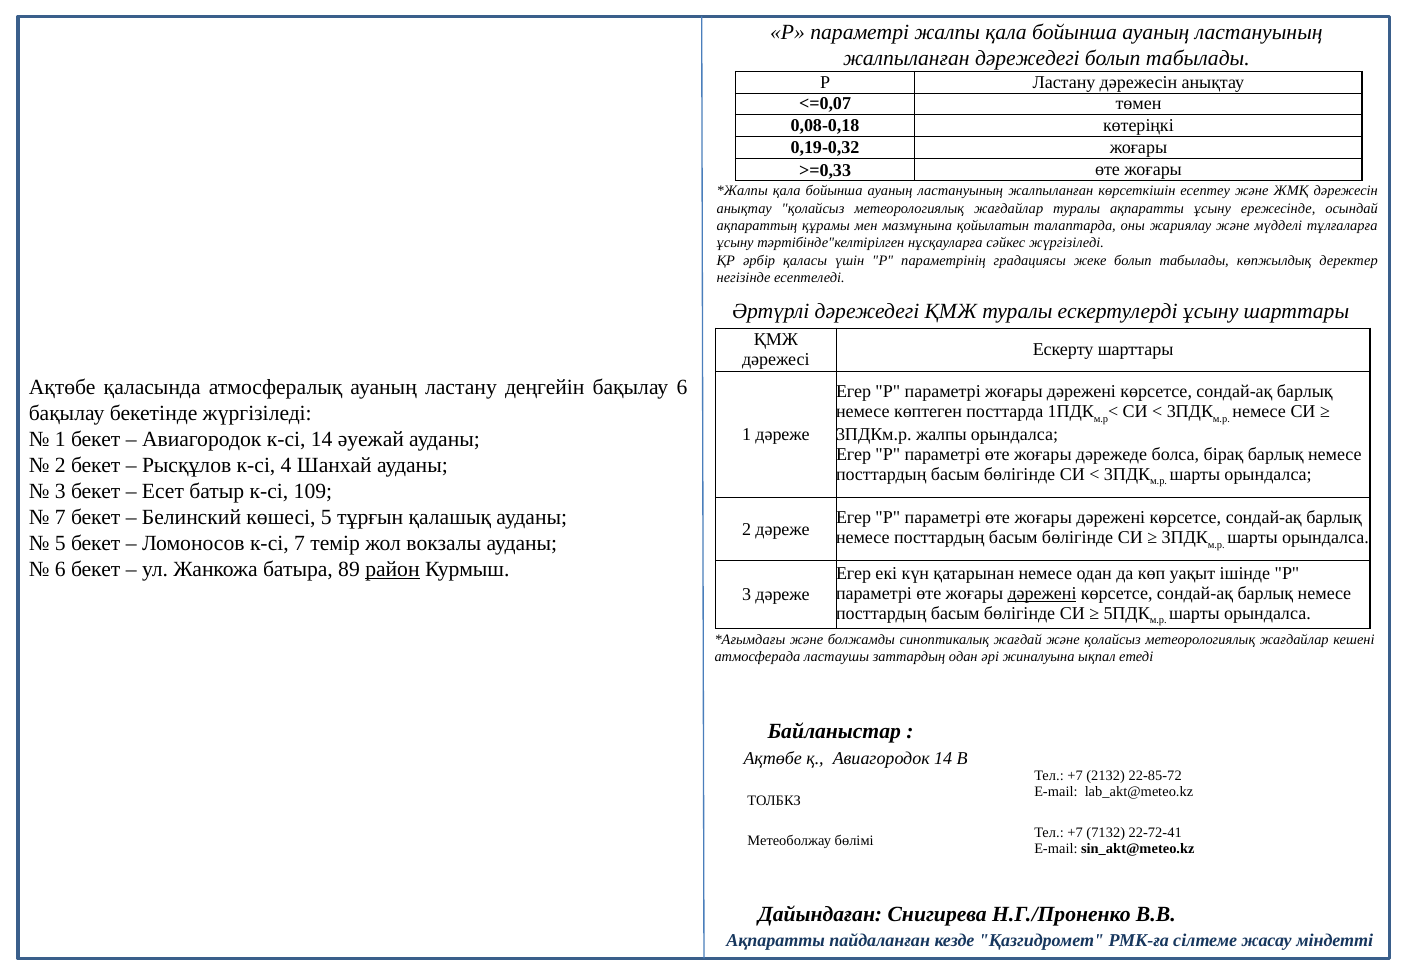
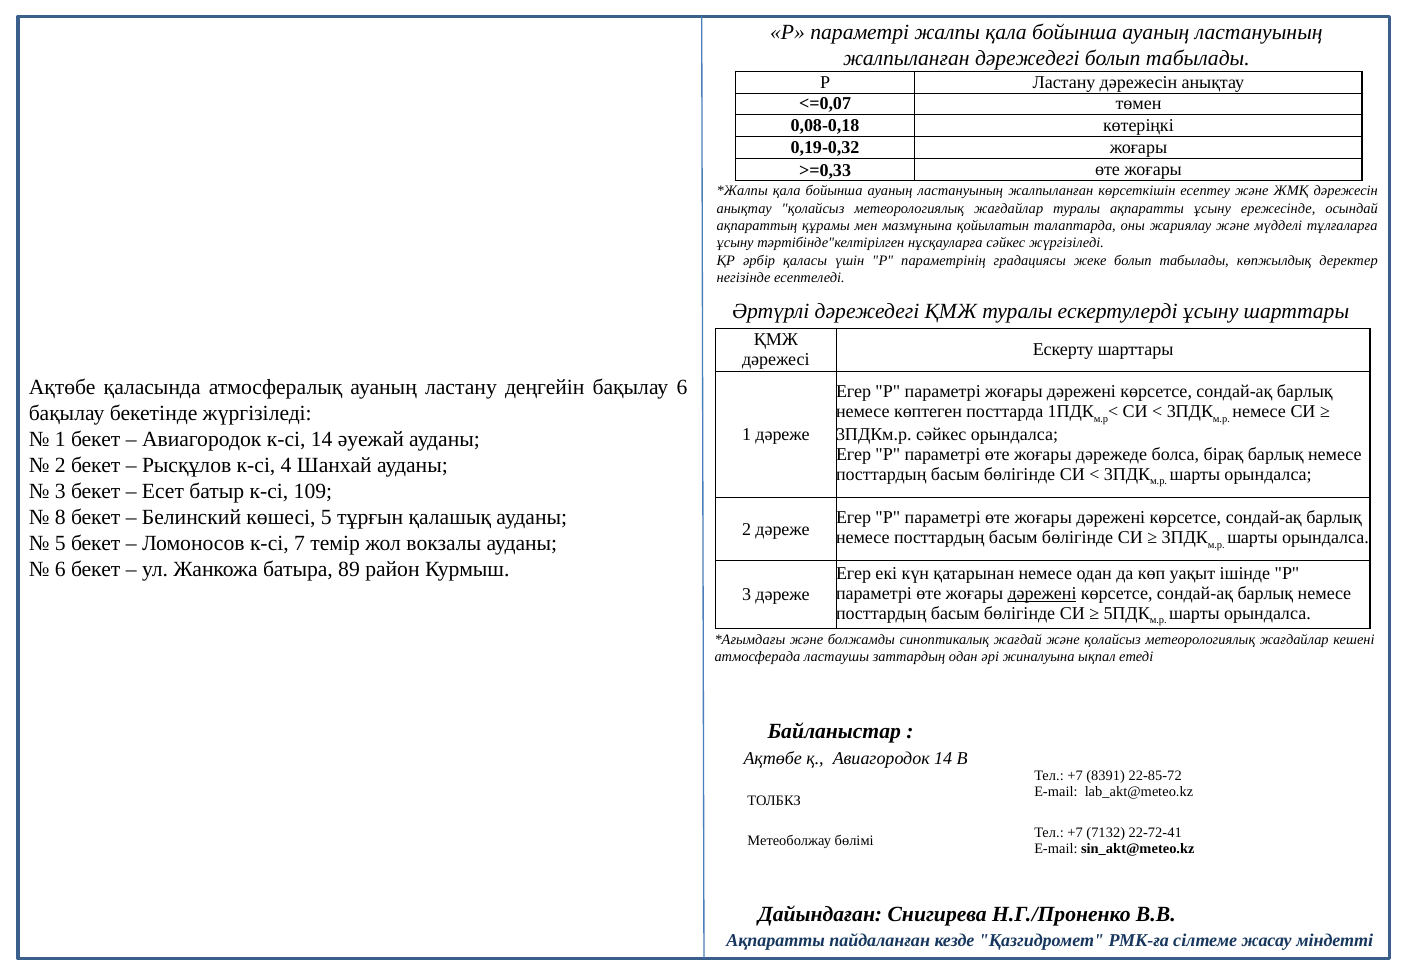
3ПДКм.р жалпы: жалпы -> сәйкес
7 at (60, 517): 7 -> 8
район underline: present -> none
2132: 2132 -> 8391
